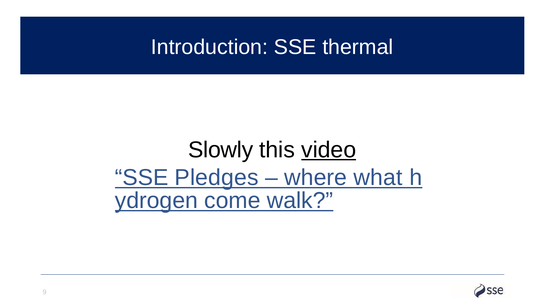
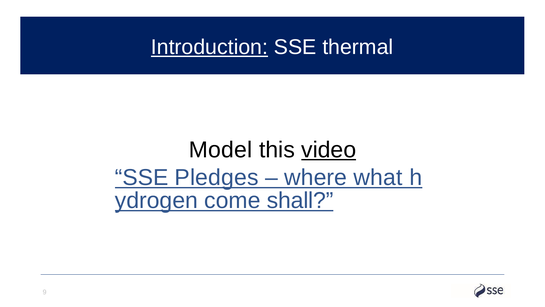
Introduction underline: none -> present
Slowly: Slowly -> Model
walk: walk -> shall
